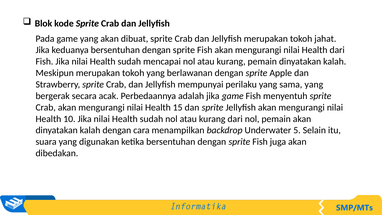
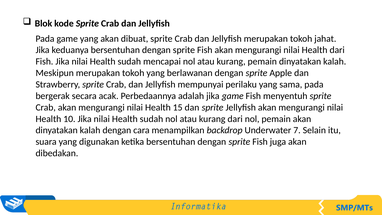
sama yang: yang -> pada
5: 5 -> 7
